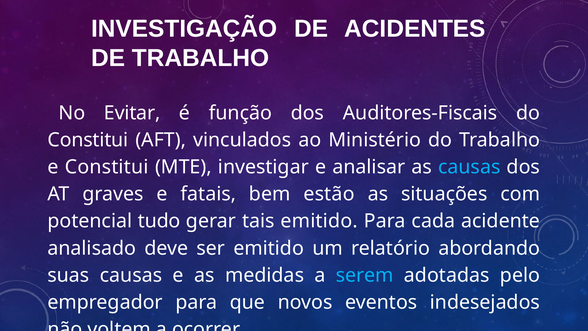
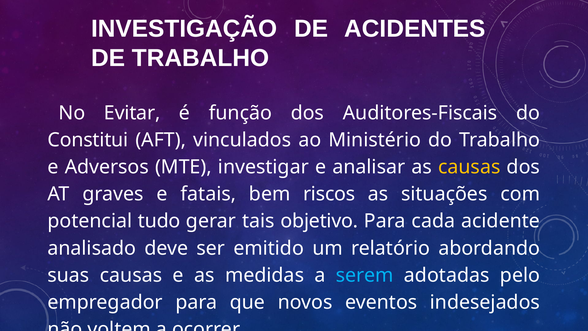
e Constitui: Constitui -> Adversos
causas at (469, 167) colour: light blue -> yellow
estão: estão -> riscos
tais emitido: emitido -> objetivo
